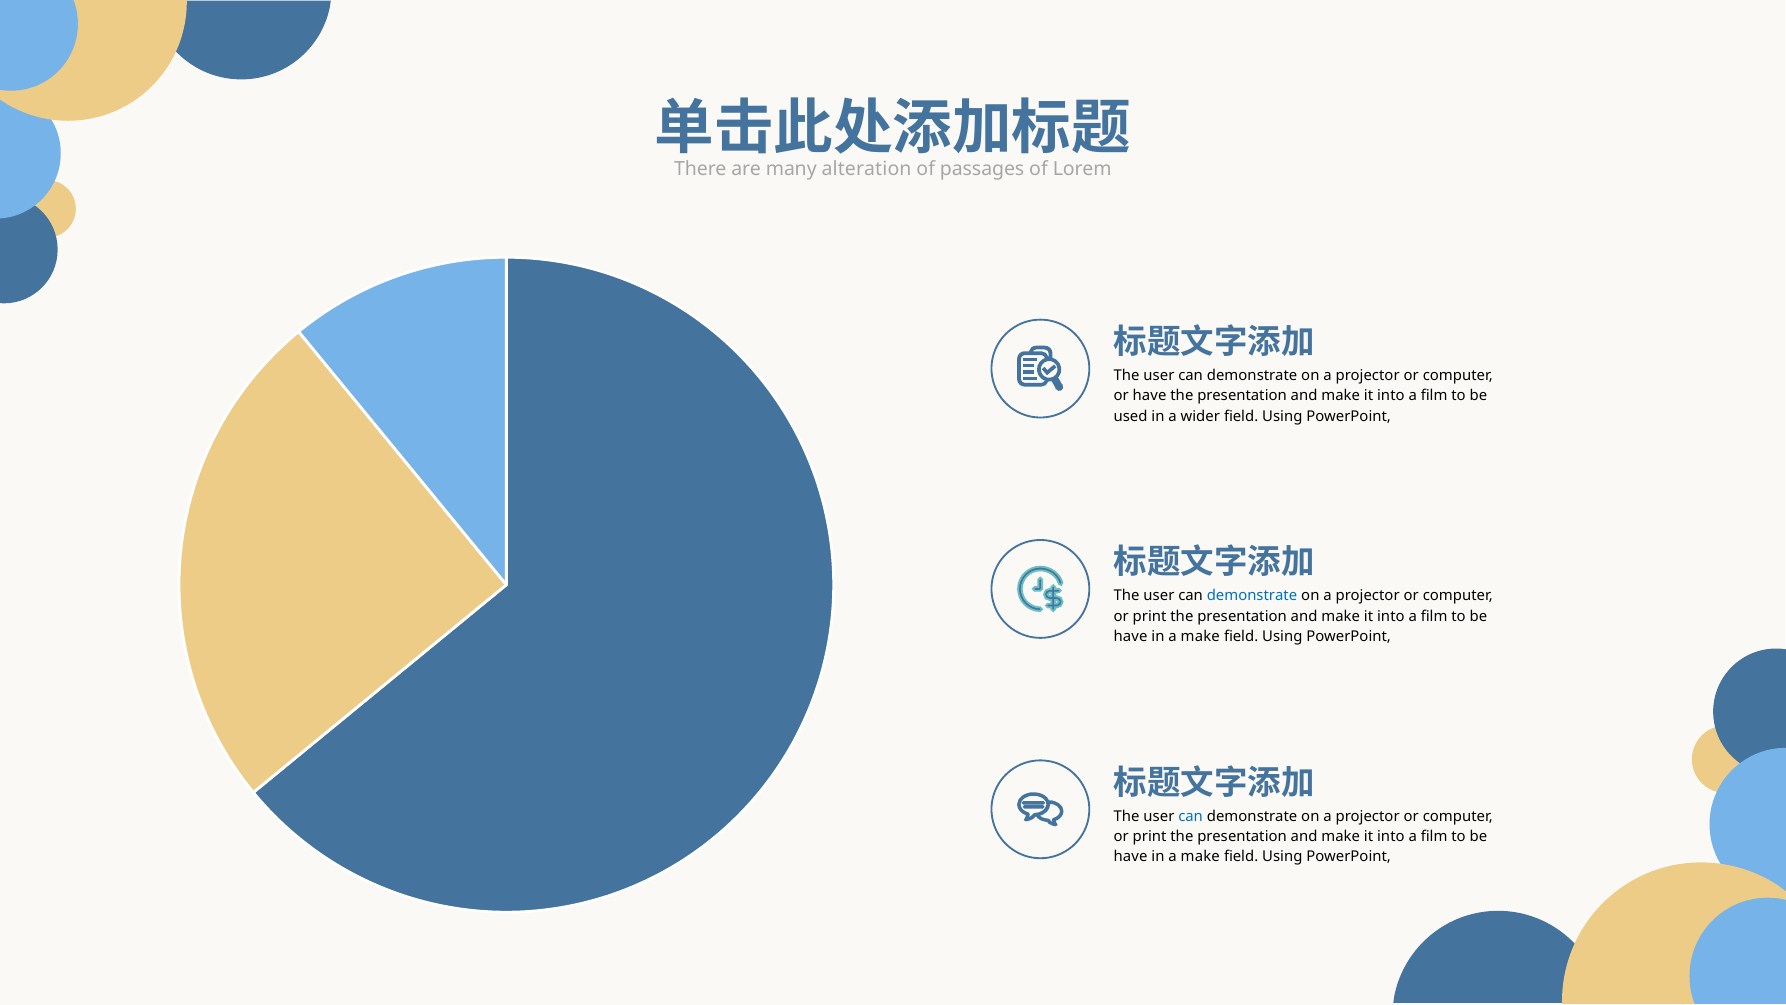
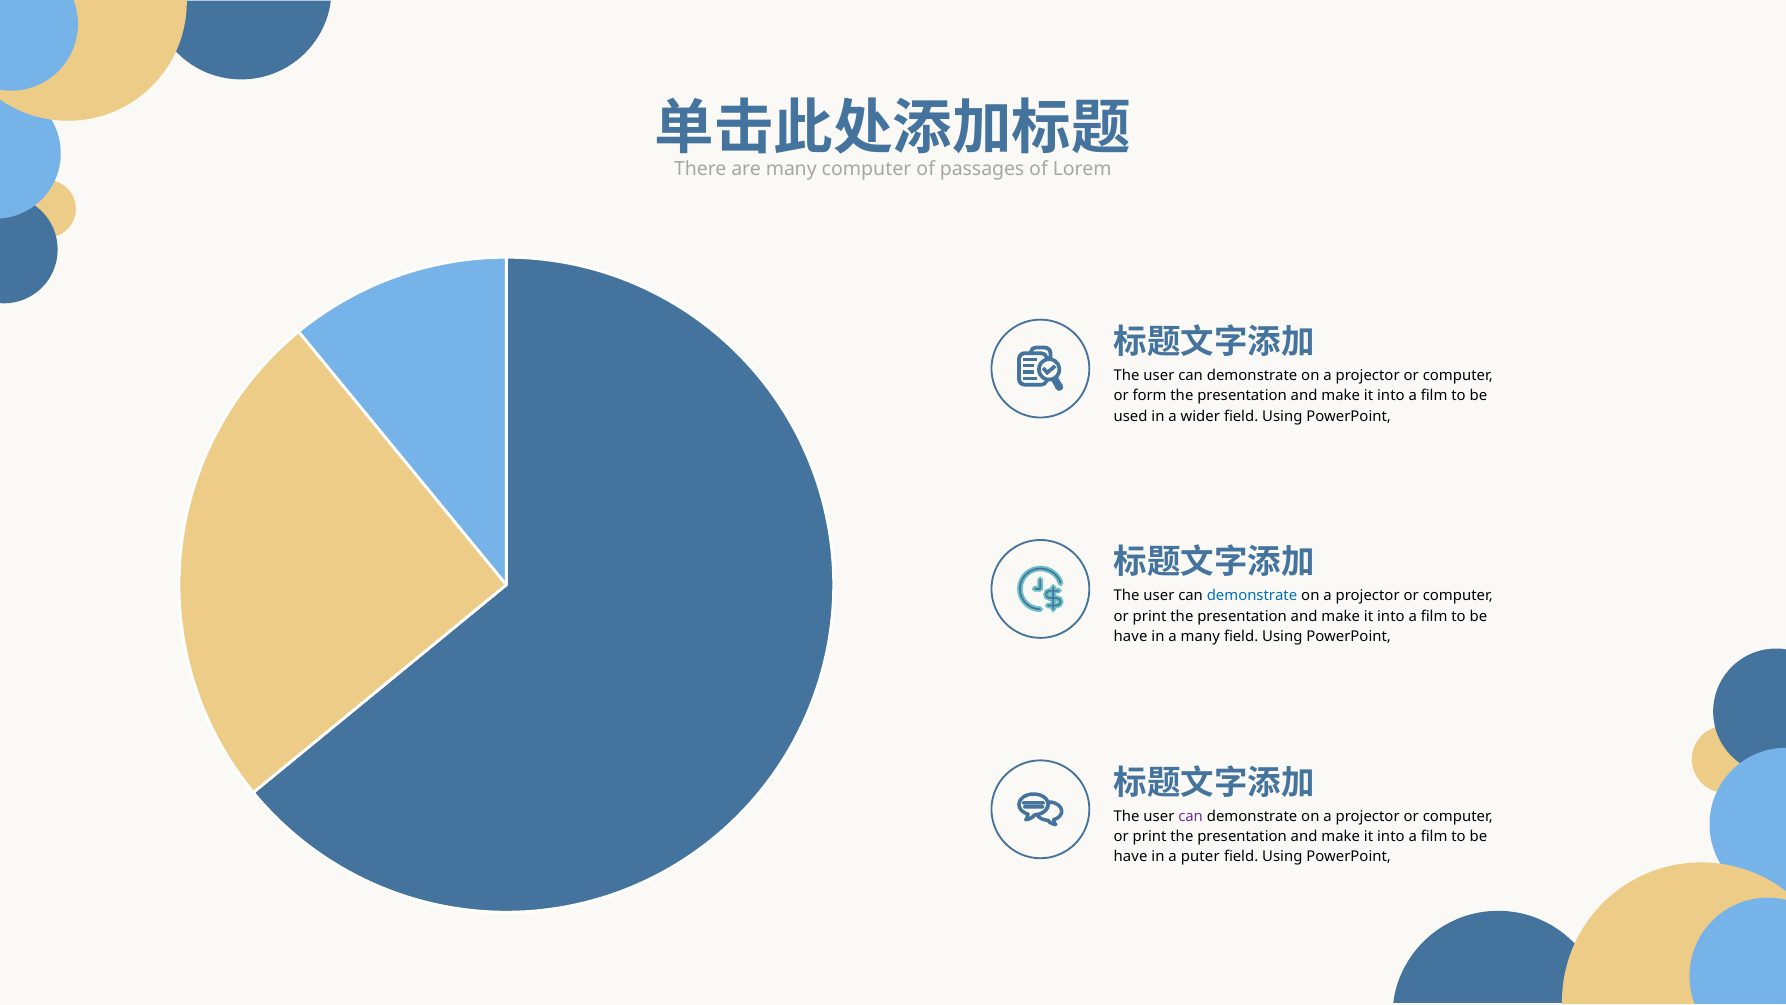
many alteration: alteration -> computer
or have: have -> form
make at (1200, 636): make -> many
can at (1191, 816) colour: blue -> purple
make at (1200, 857): make -> puter
